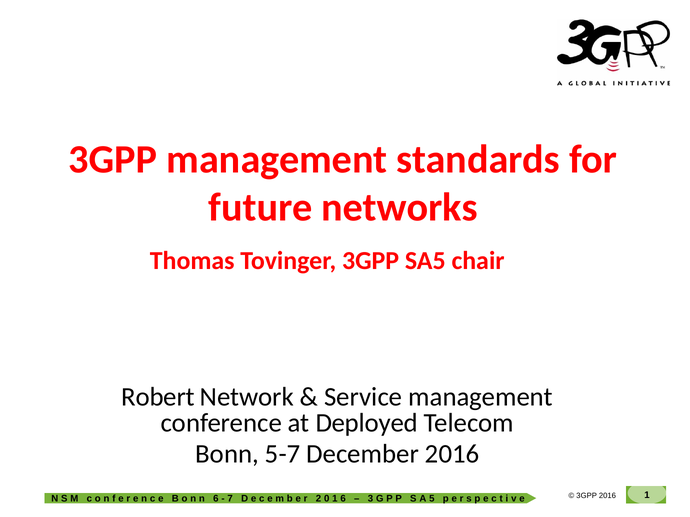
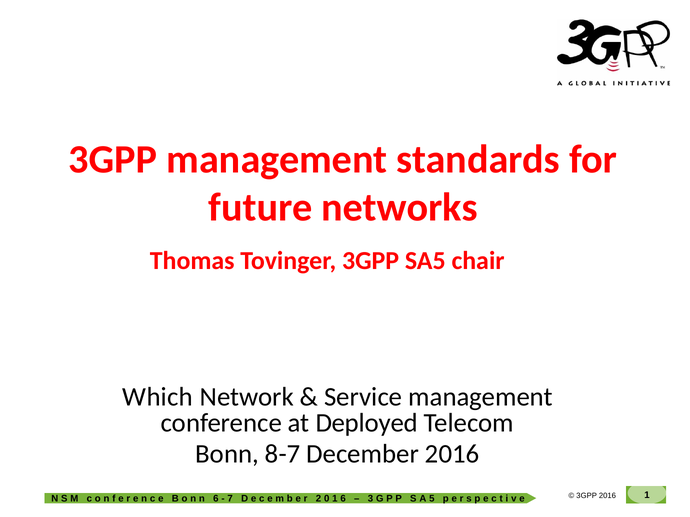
Robert: Robert -> Which
5-7: 5-7 -> 8-7
